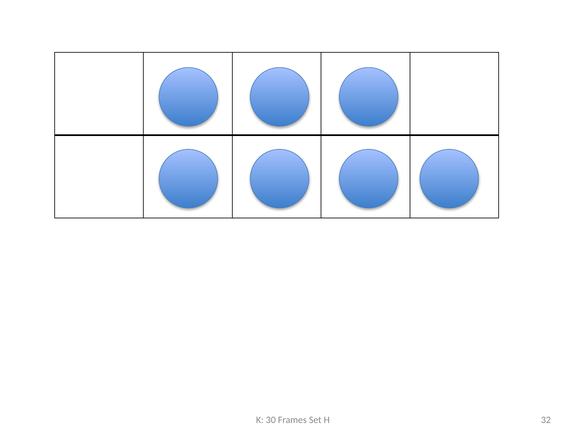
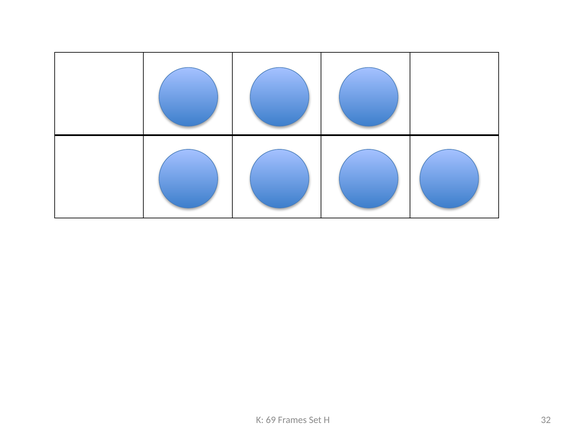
30: 30 -> 69
